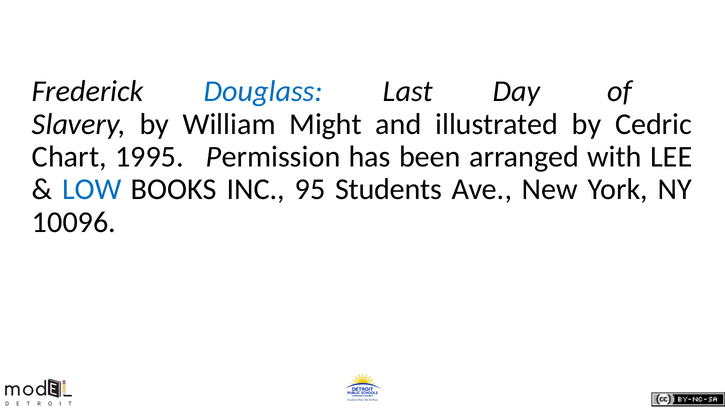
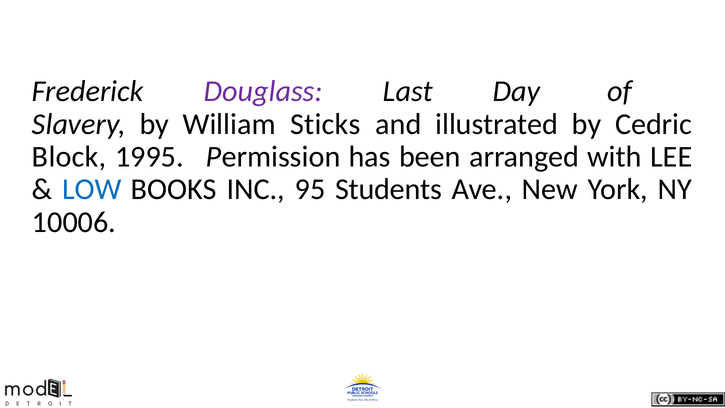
Douglass colour: blue -> purple
Might: Might -> Sticks
Chart: Chart -> Block
10096: 10096 -> 10006
